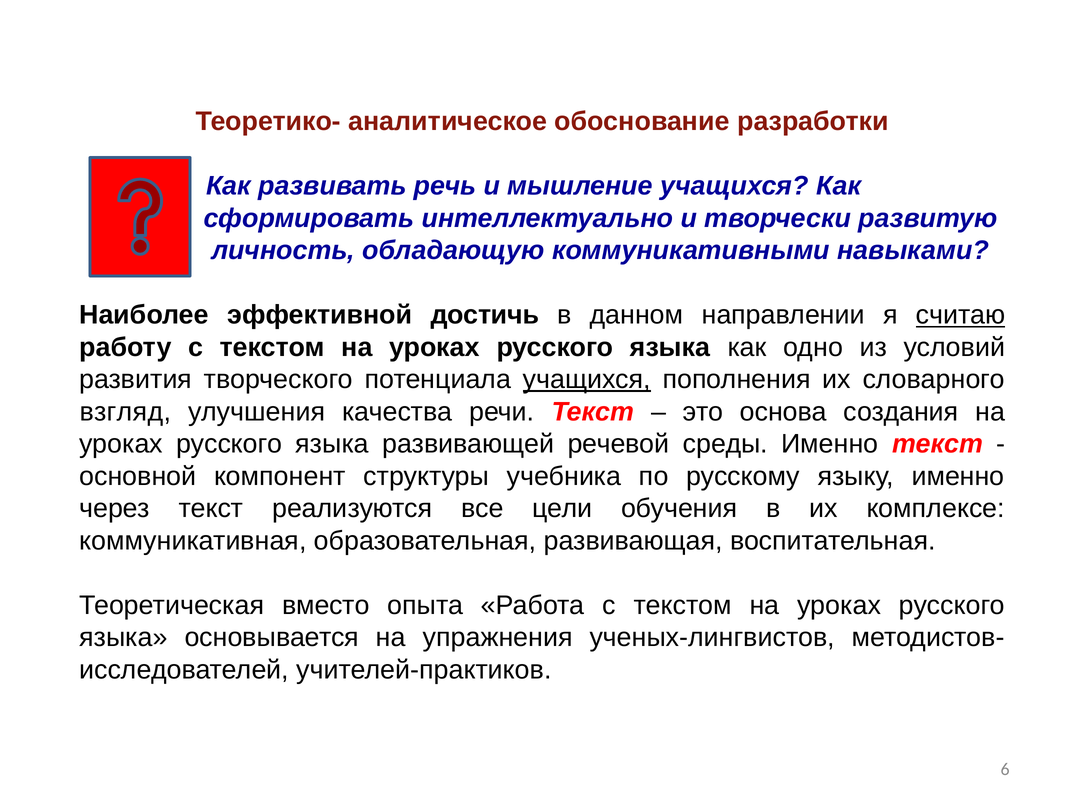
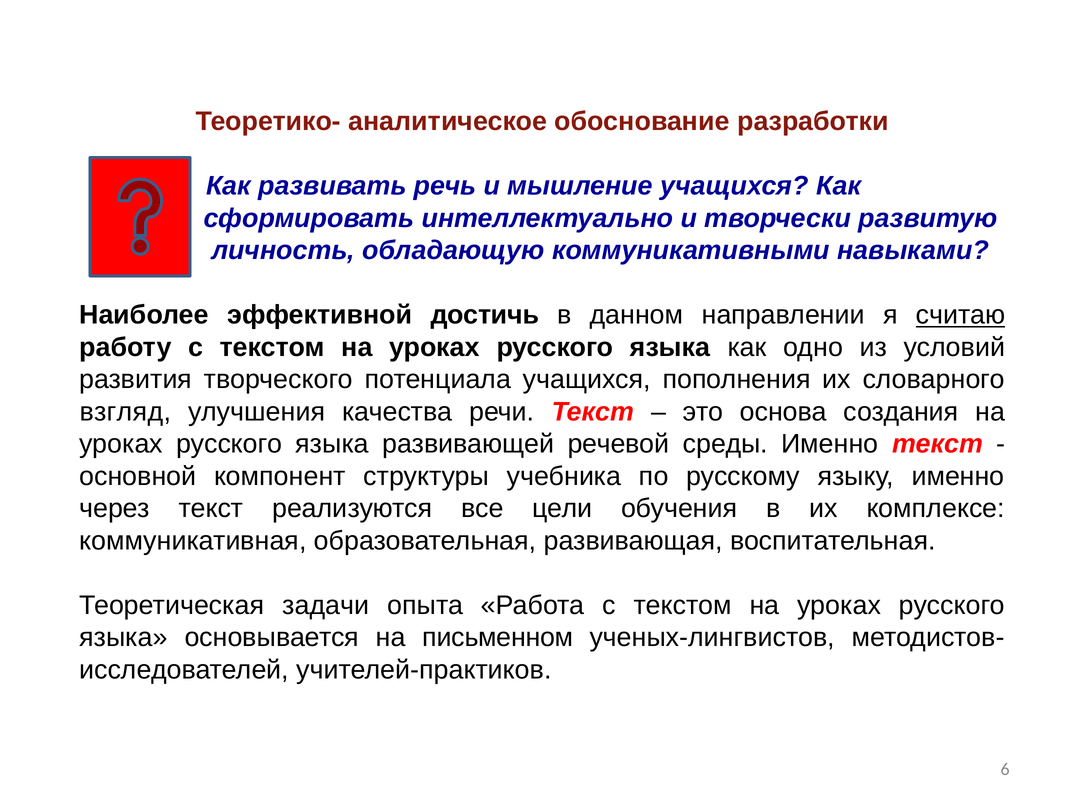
учащихся at (587, 379) underline: present -> none
вместо: вместо -> задачи
упражнения: упражнения -> письменном
